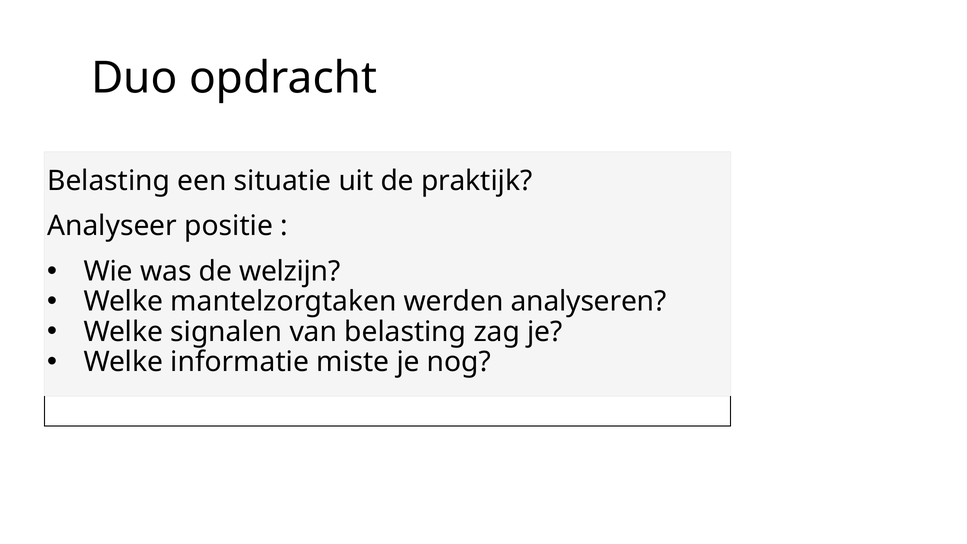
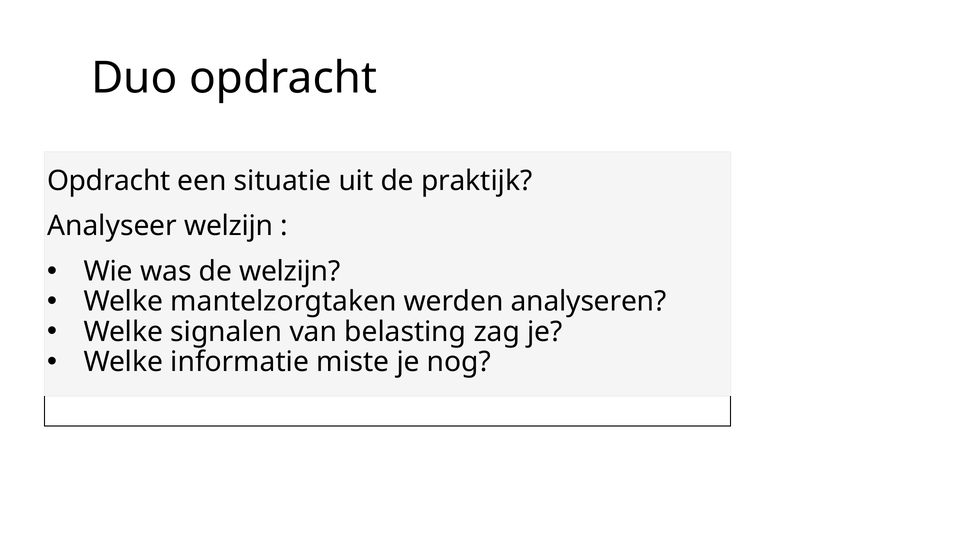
Belasting at (109, 181): Belasting -> Opdracht
Analyseer positie: positie -> welzijn
